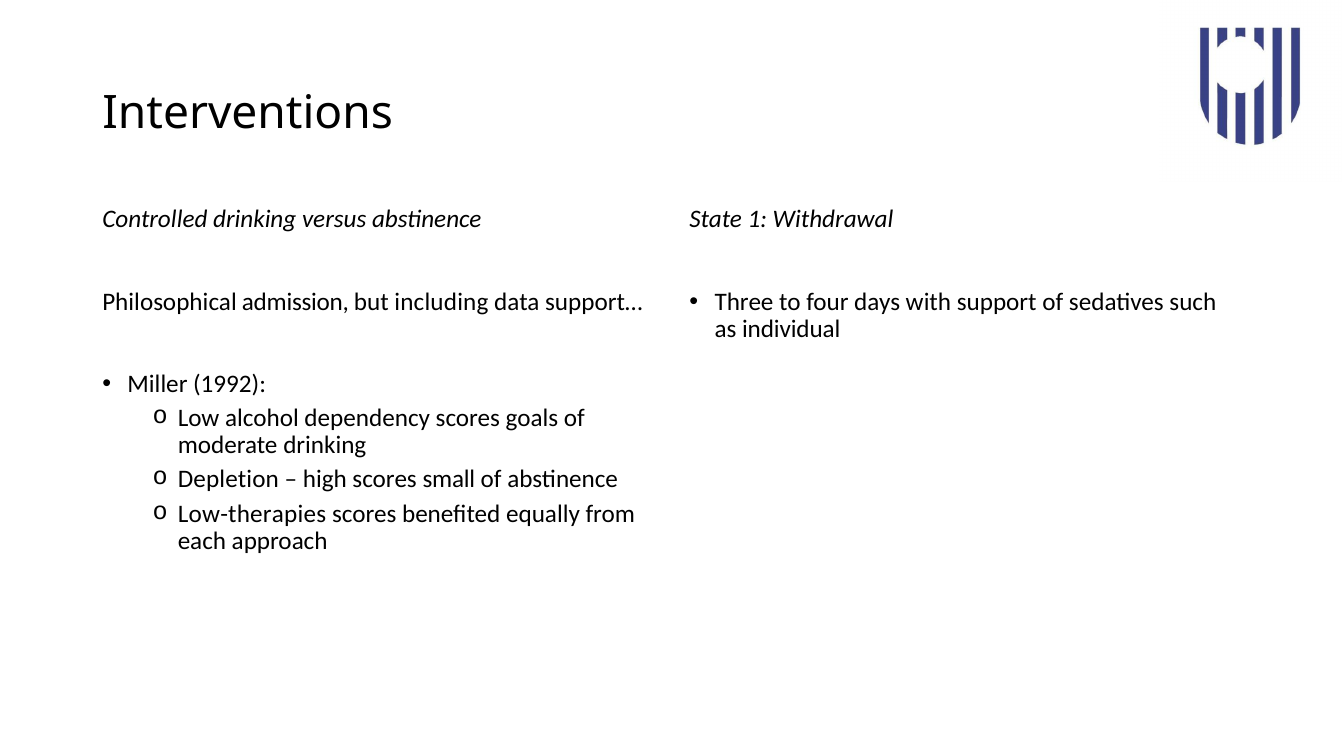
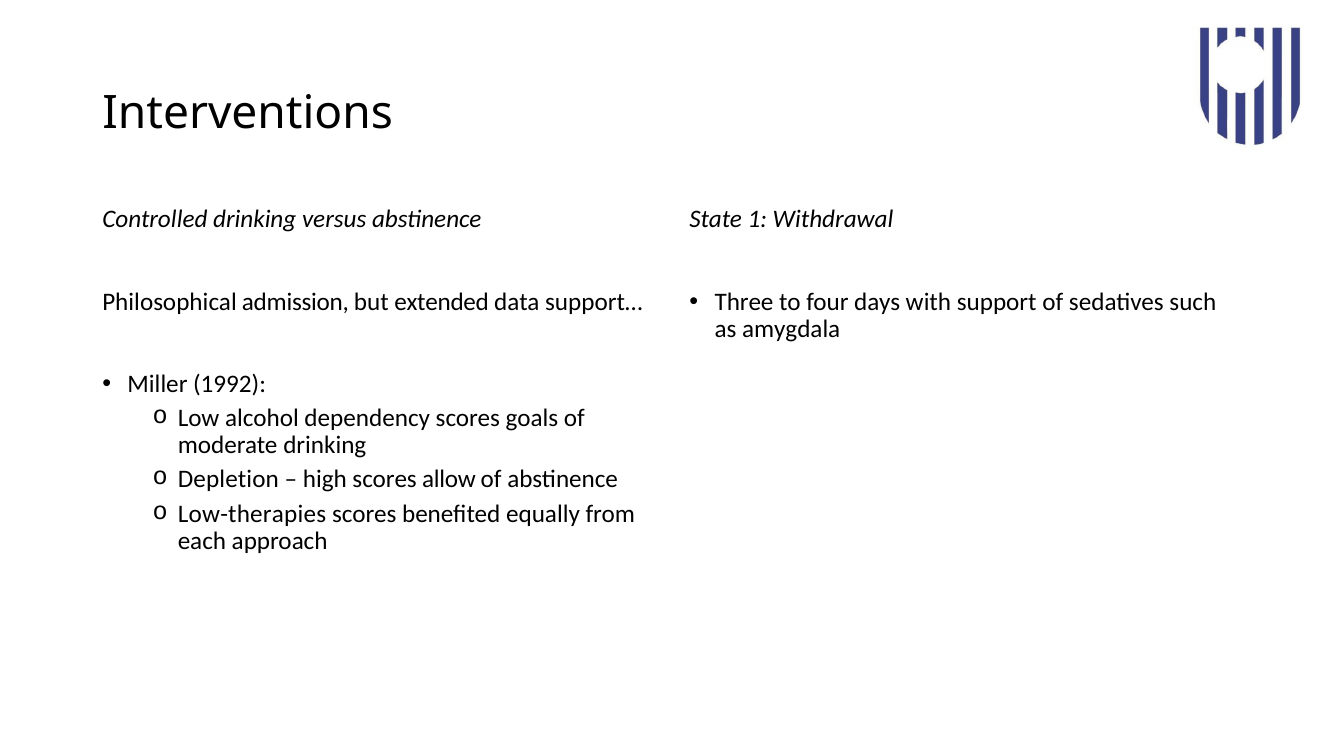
including: including -> extended
individual: individual -> amygdala
small: small -> allow
